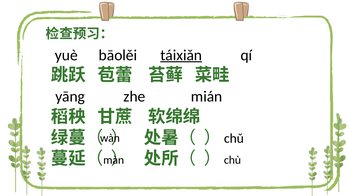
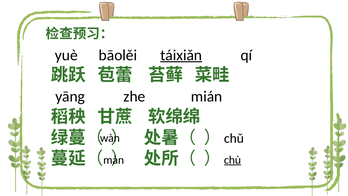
chù underline: none -> present
